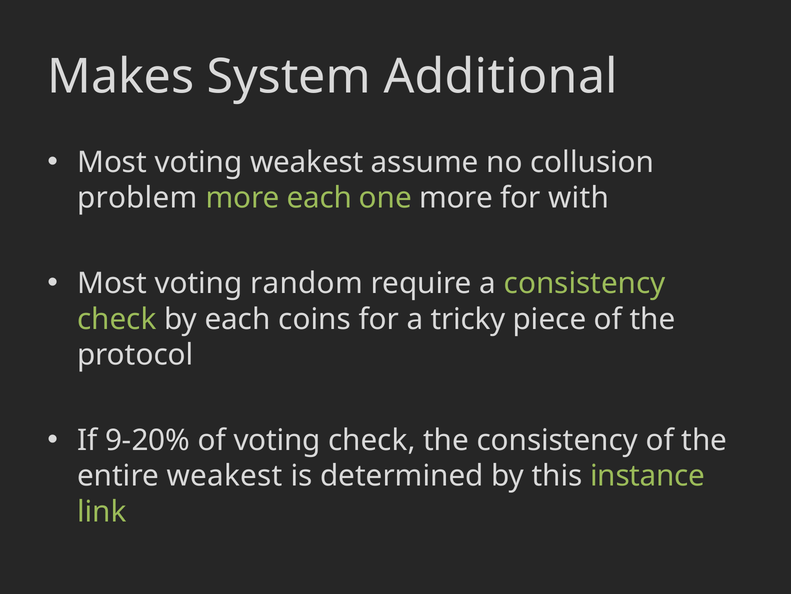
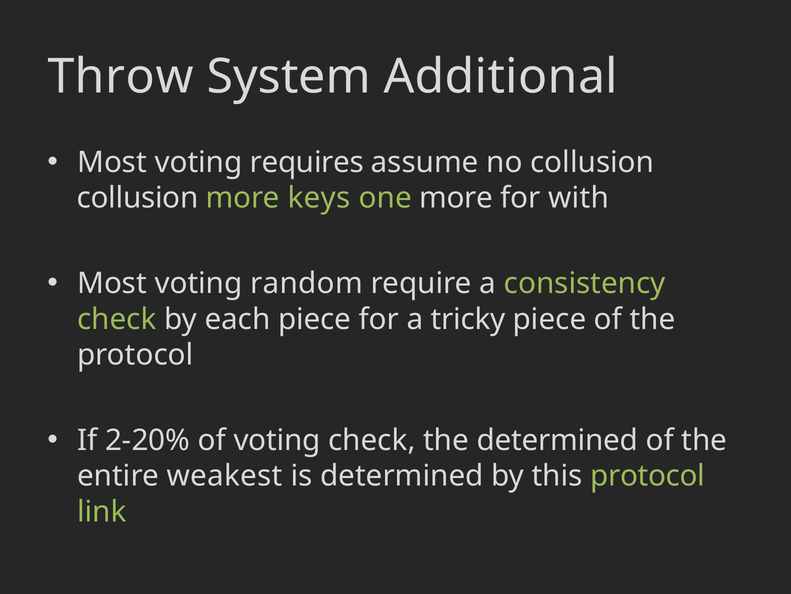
Makes: Makes -> Throw
voting weakest: weakest -> requires
problem at (137, 198): problem -> collusion
more each: each -> keys
each coins: coins -> piece
9-20%: 9-20% -> 2-20%
the consistency: consistency -> determined
this instance: instance -> protocol
